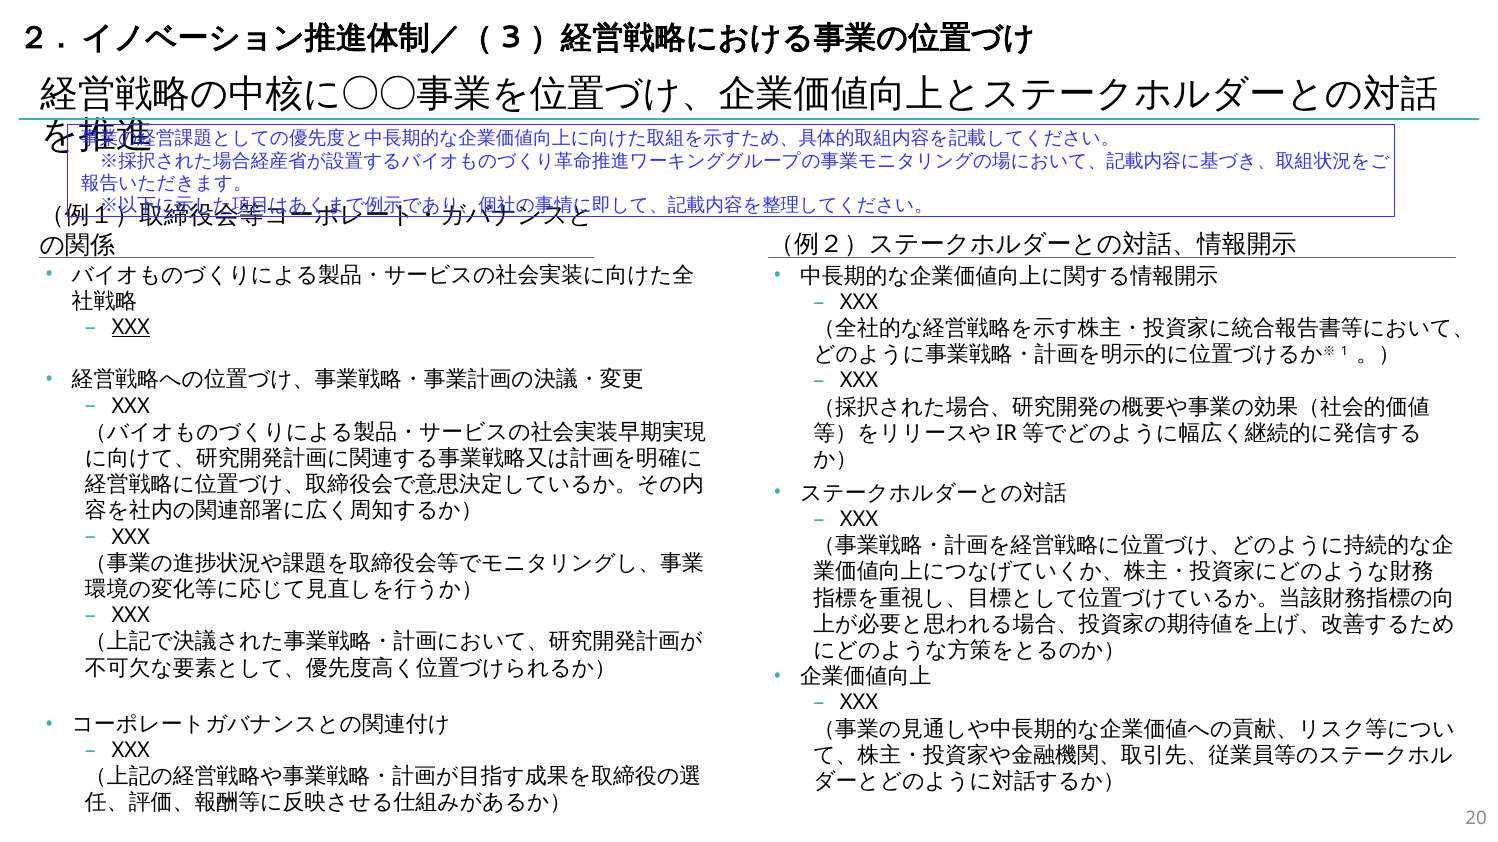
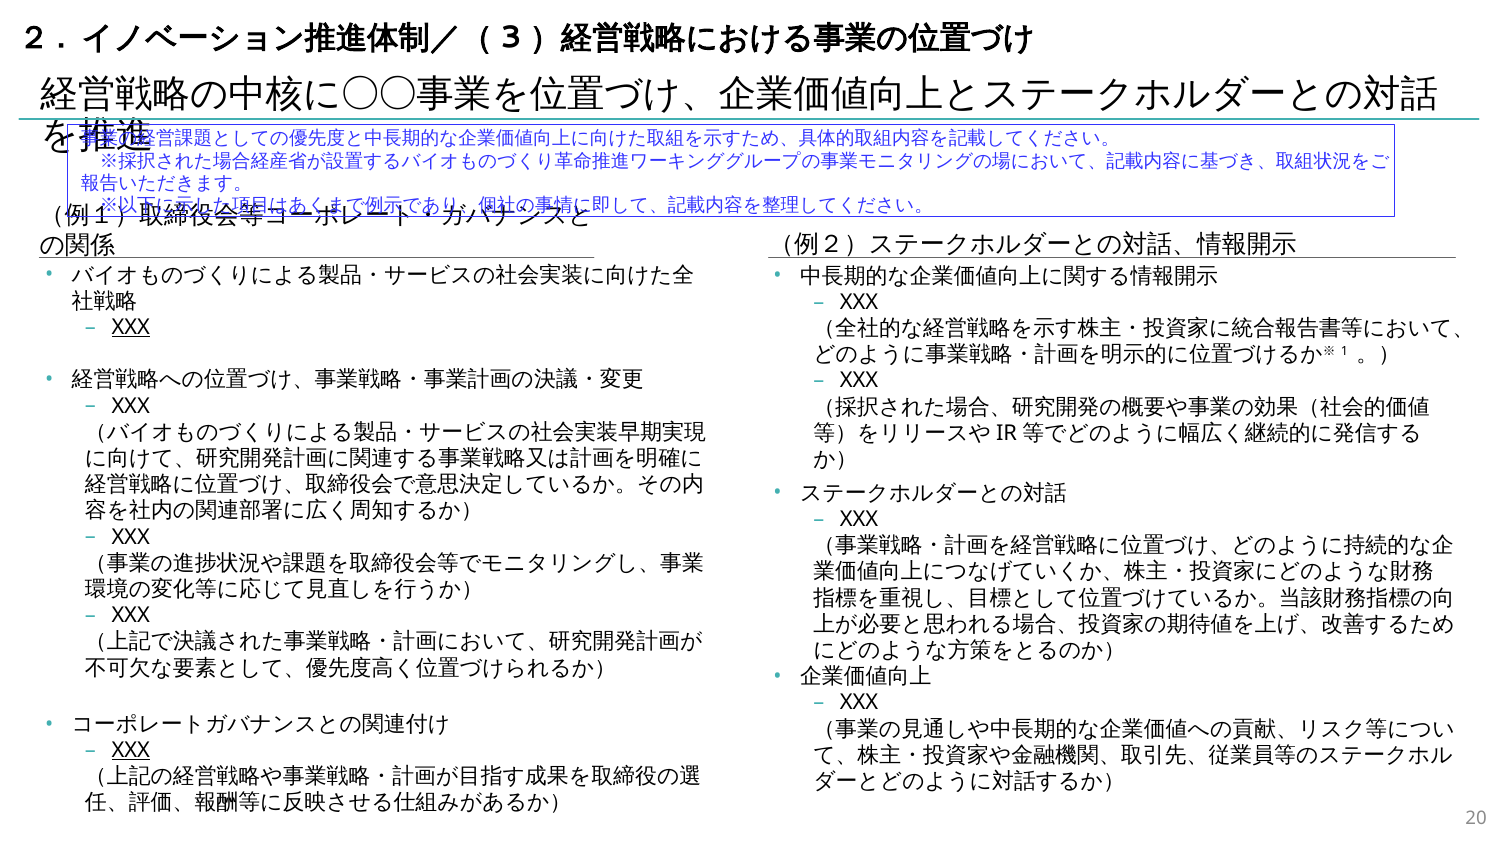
XXX at (131, 751) underline: none -> present
